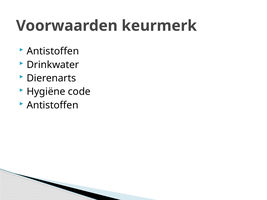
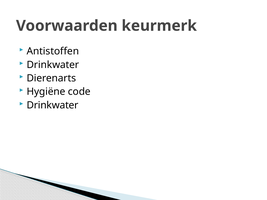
Antistoffen at (53, 105): Antistoffen -> Drinkwater
